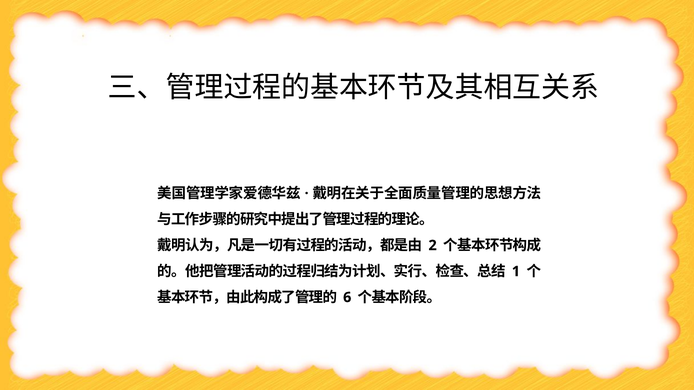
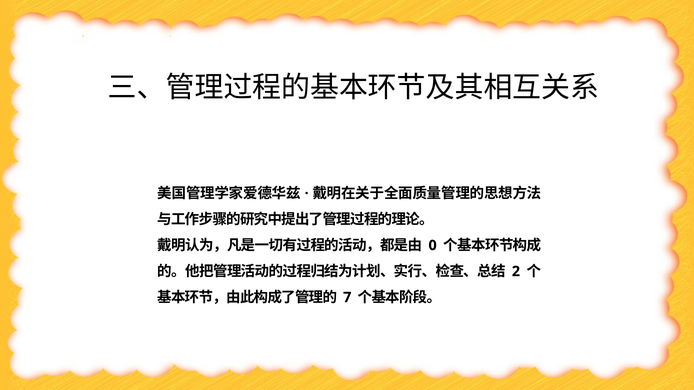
2: 2 -> 0
1: 1 -> 2
6: 6 -> 7
